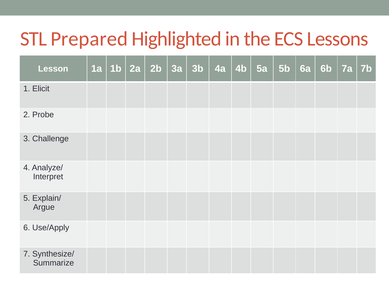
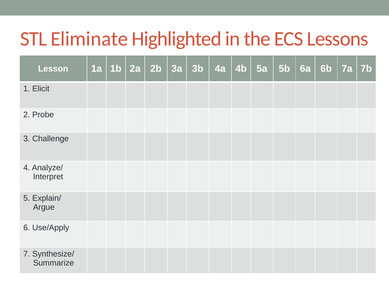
Prepared: Prepared -> Eliminate
